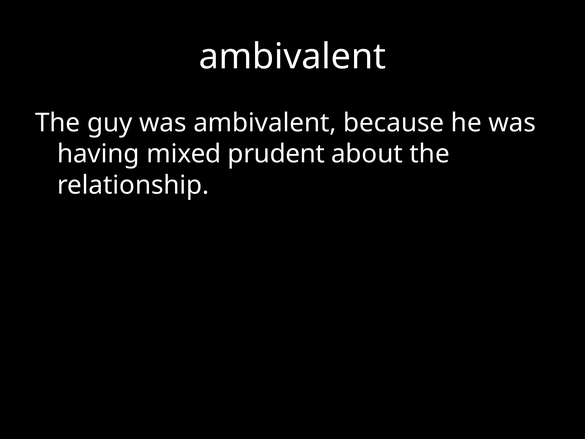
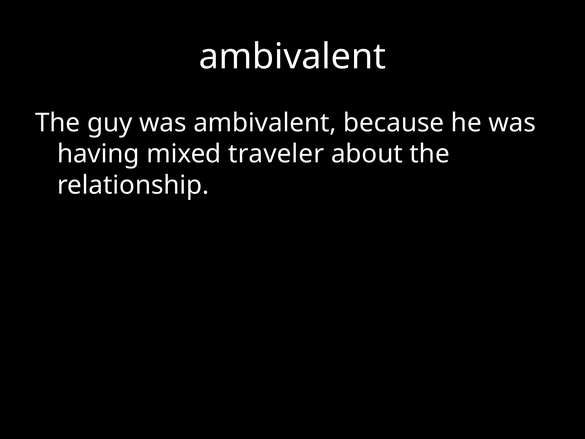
prudent: prudent -> traveler
